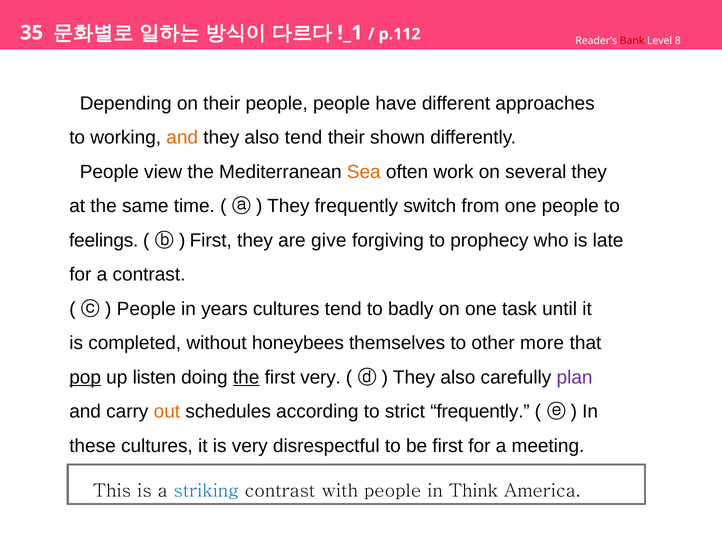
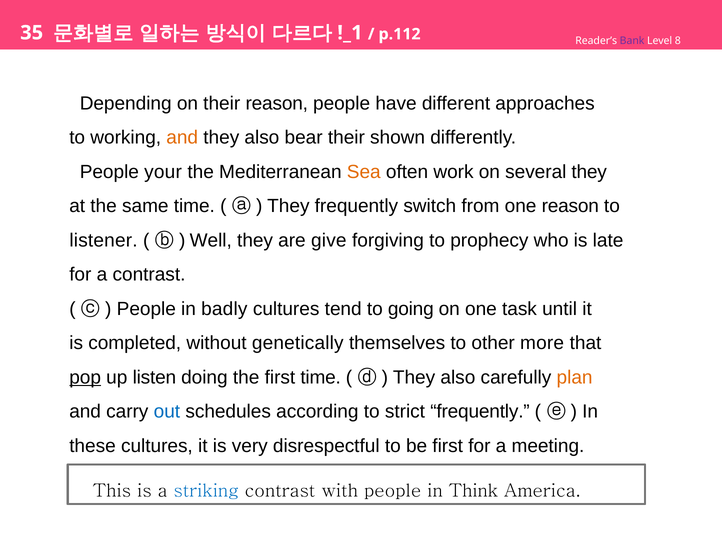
Bank colour: red -> purple
their people: people -> reason
also tend: tend -> bear
view: view -> your
one people: people -> reason
feelings: feelings -> listener
First at (211, 241): First -> Well
years: years -> badly
badly: badly -> going
honeybees: honeybees -> genetically
the at (246, 378) underline: present -> none
first very: very -> time
plan colour: purple -> orange
out colour: orange -> blue
